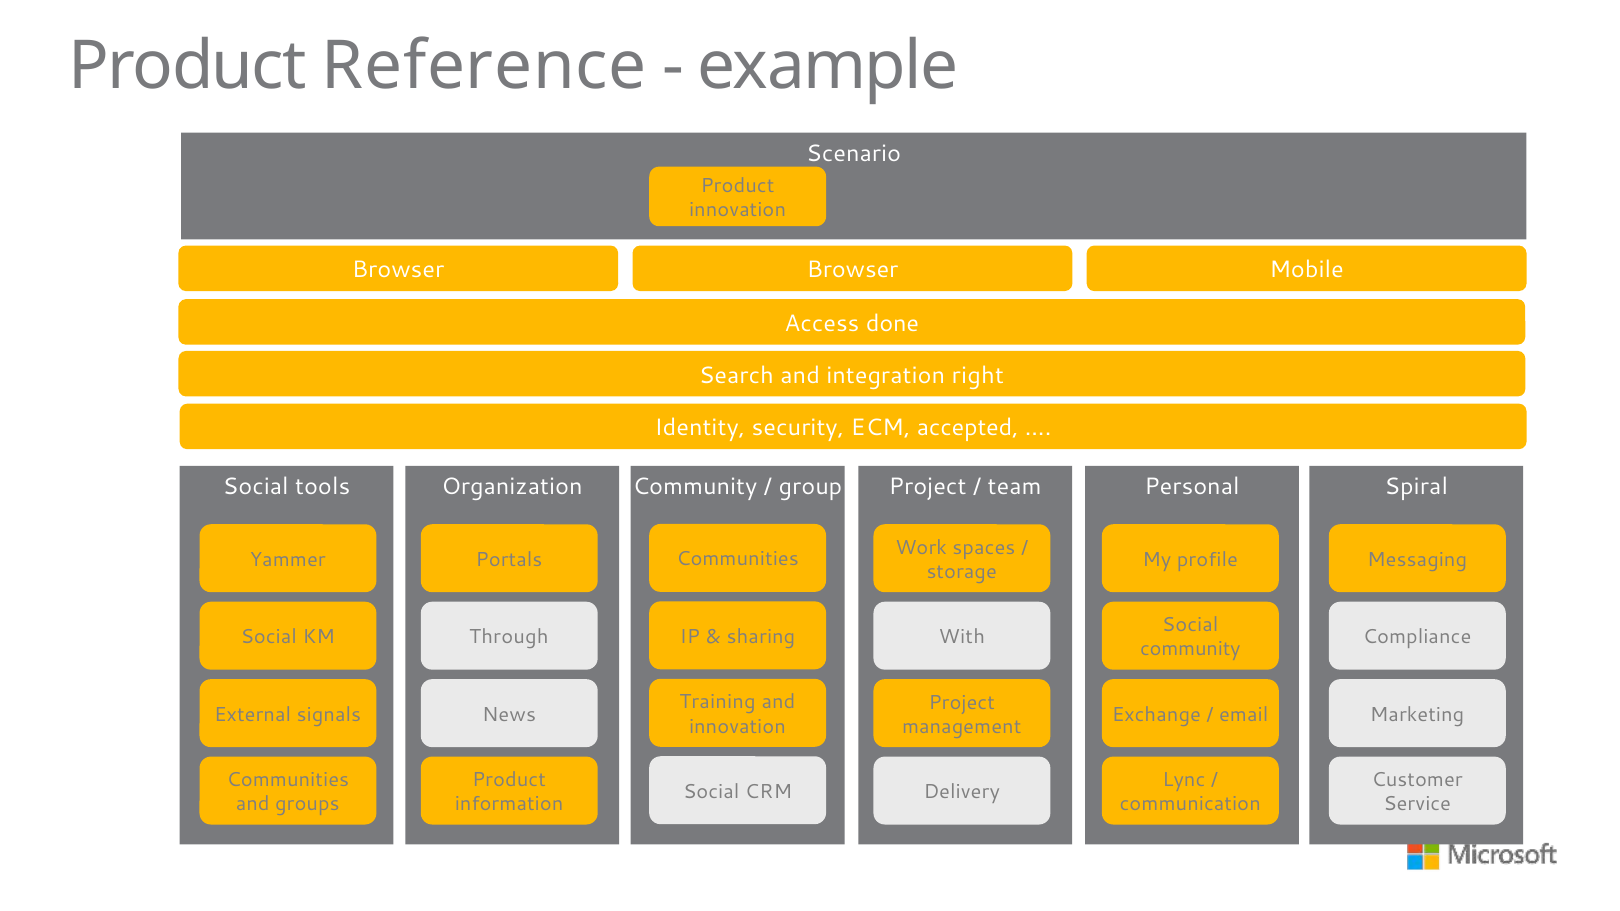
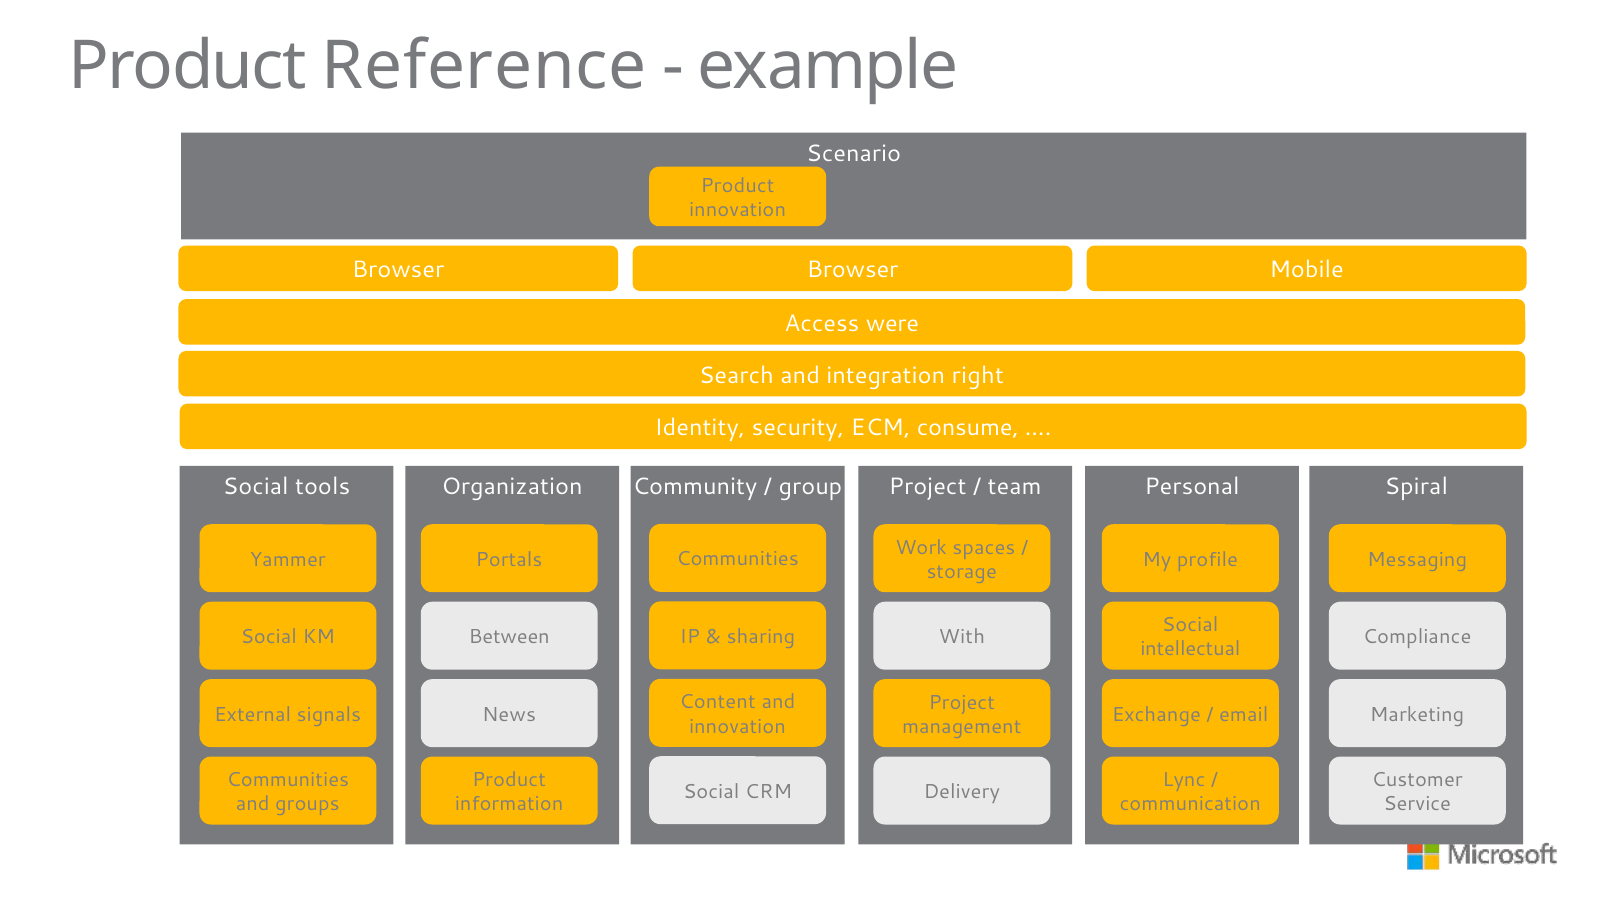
done: done -> were
accepted: accepted -> consume
Through: Through -> Between
community at (1190, 649): community -> intellectual
Training: Training -> Content
